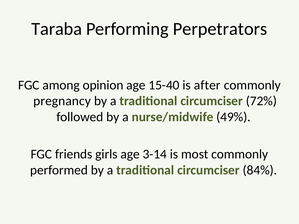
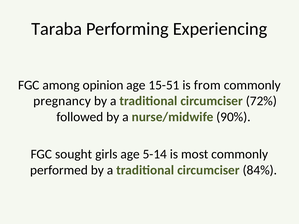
Perpetrators: Perpetrators -> Experiencing
15-40: 15-40 -> 15-51
after: after -> from
49%: 49% -> 90%
friends: friends -> sought
3-14: 3-14 -> 5-14
